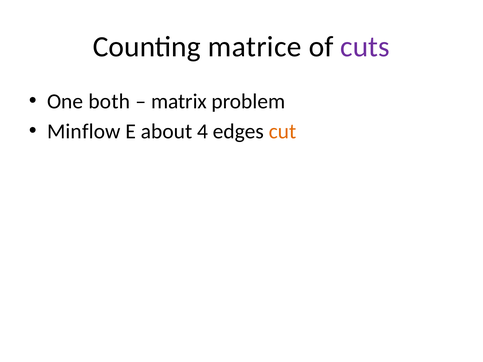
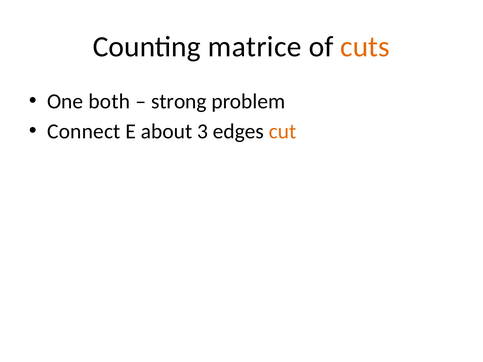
cuts colour: purple -> orange
matrix: matrix -> strong
Minflow: Minflow -> Connect
4: 4 -> 3
